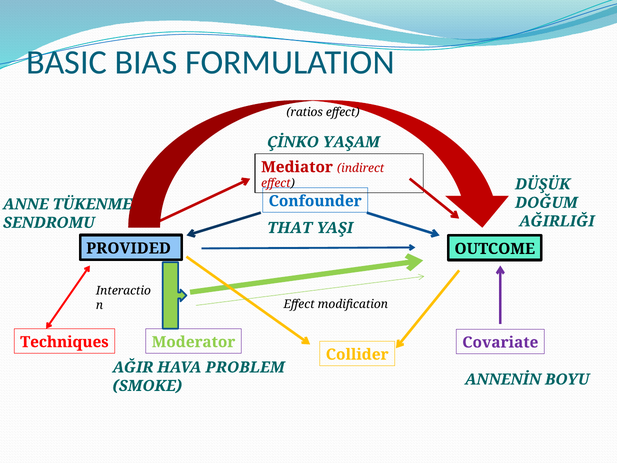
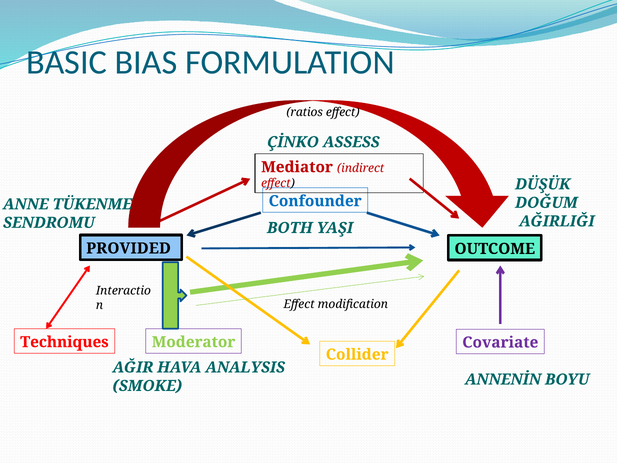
YAŞAM: YAŞAM -> ASSESS
THAT: THAT -> BOTH
PROBLEM: PROBLEM -> ANALYSIS
